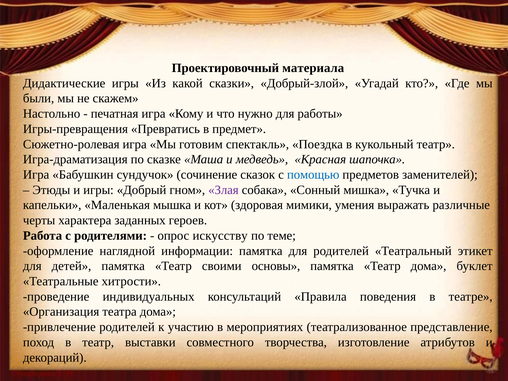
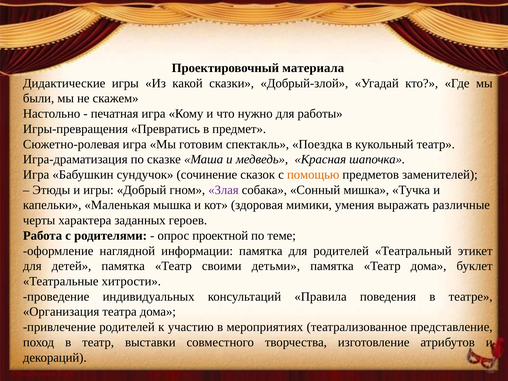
помощью colour: blue -> orange
искусству: искусству -> проектной
основы: основы -> детьми
